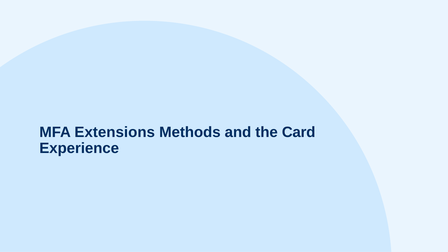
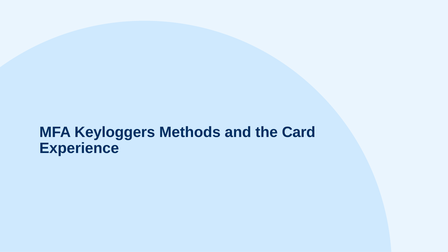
Extensions: Extensions -> Keyloggers
